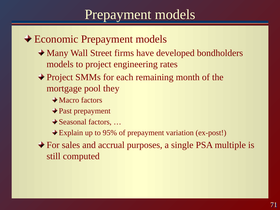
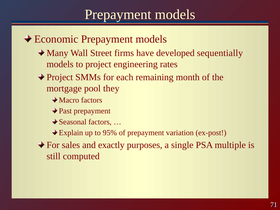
bondholders: bondholders -> sequentially
accrual: accrual -> exactly
